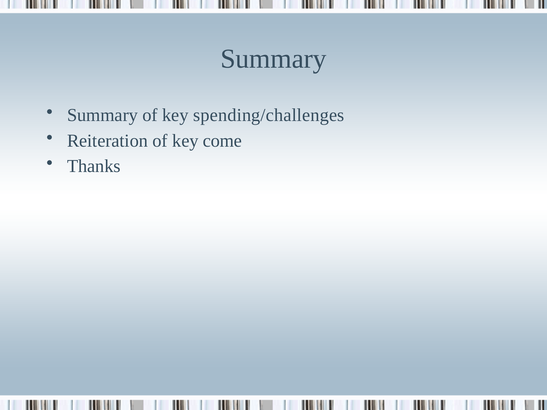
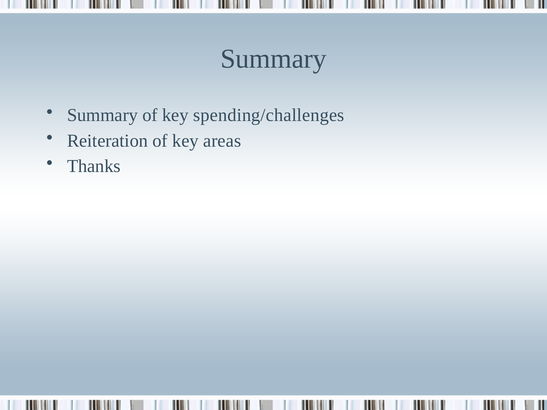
come: come -> areas
